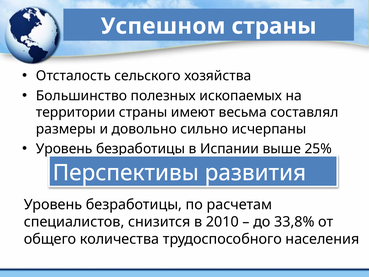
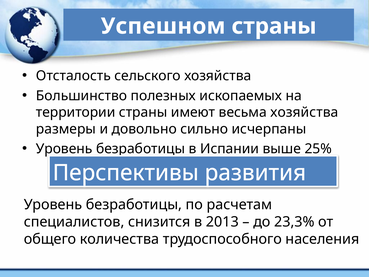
весьма составлял: составлял -> хозяйства
2010: 2010 -> 2013
33,8%: 33,8% -> 23,3%
